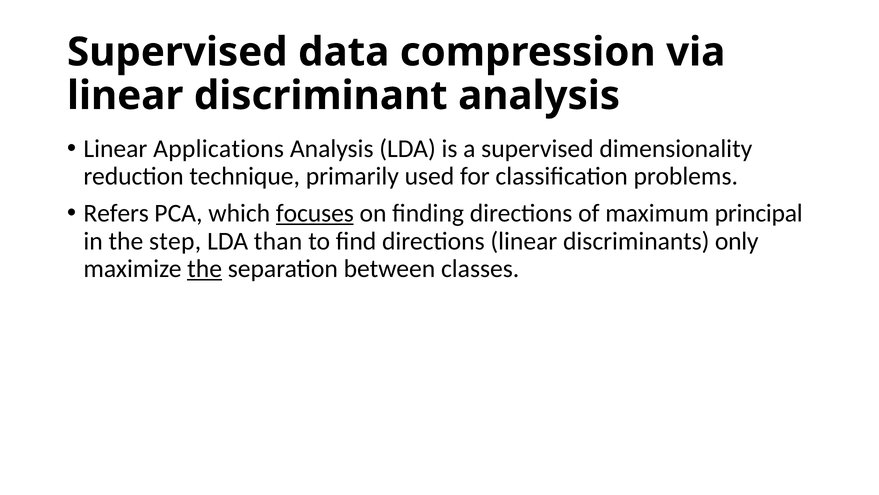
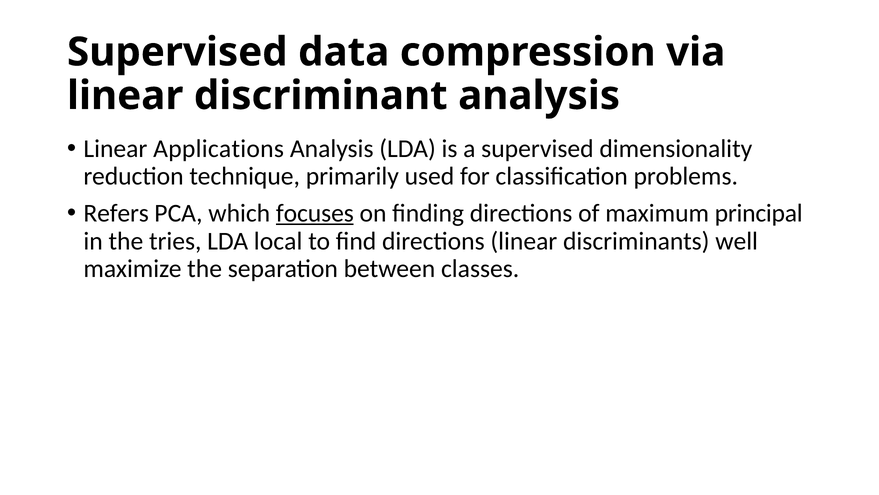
step: step -> tries
than: than -> local
only: only -> well
the at (205, 269) underline: present -> none
